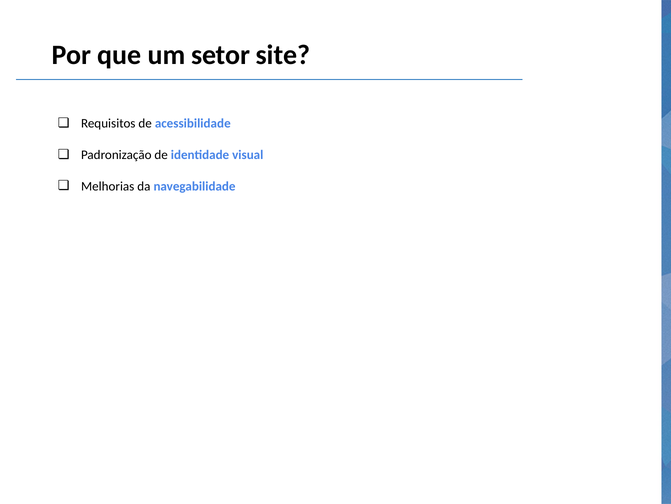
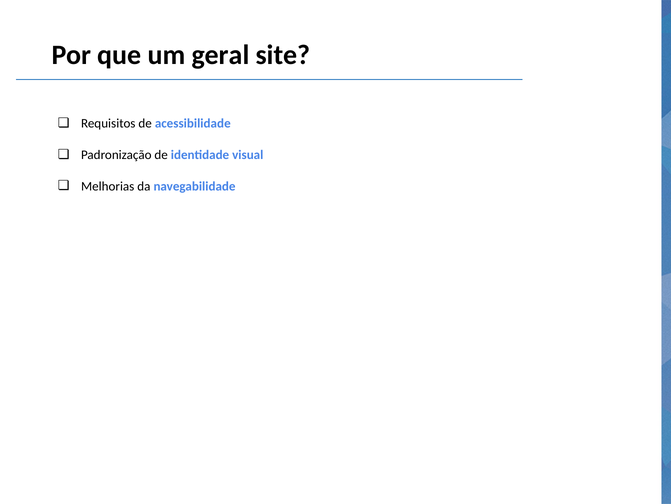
setor: setor -> geral
